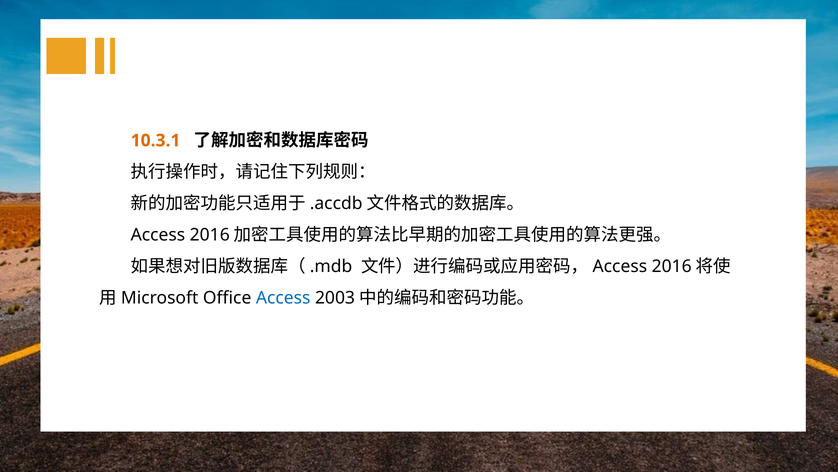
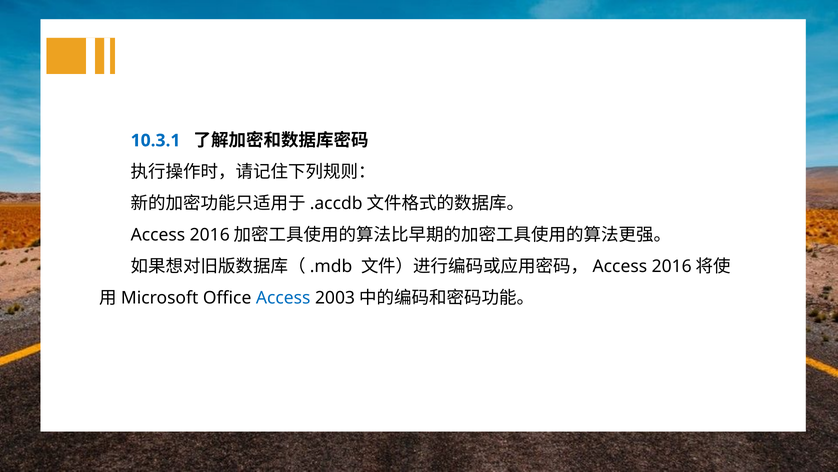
10.3.1 colour: orange -> blue
